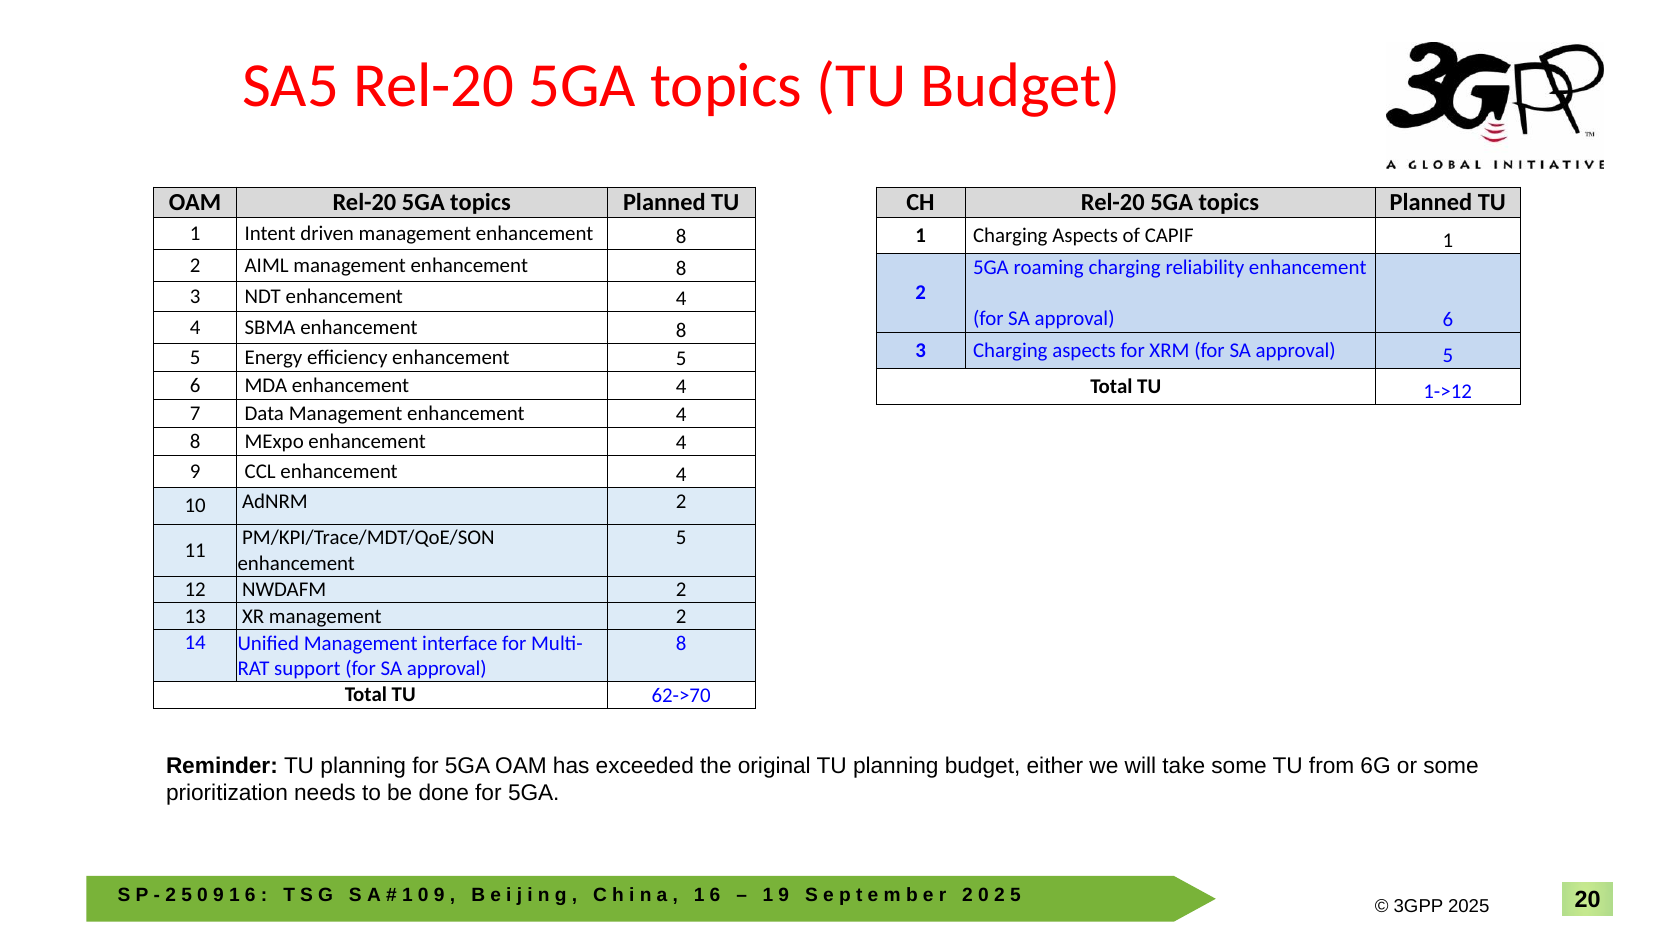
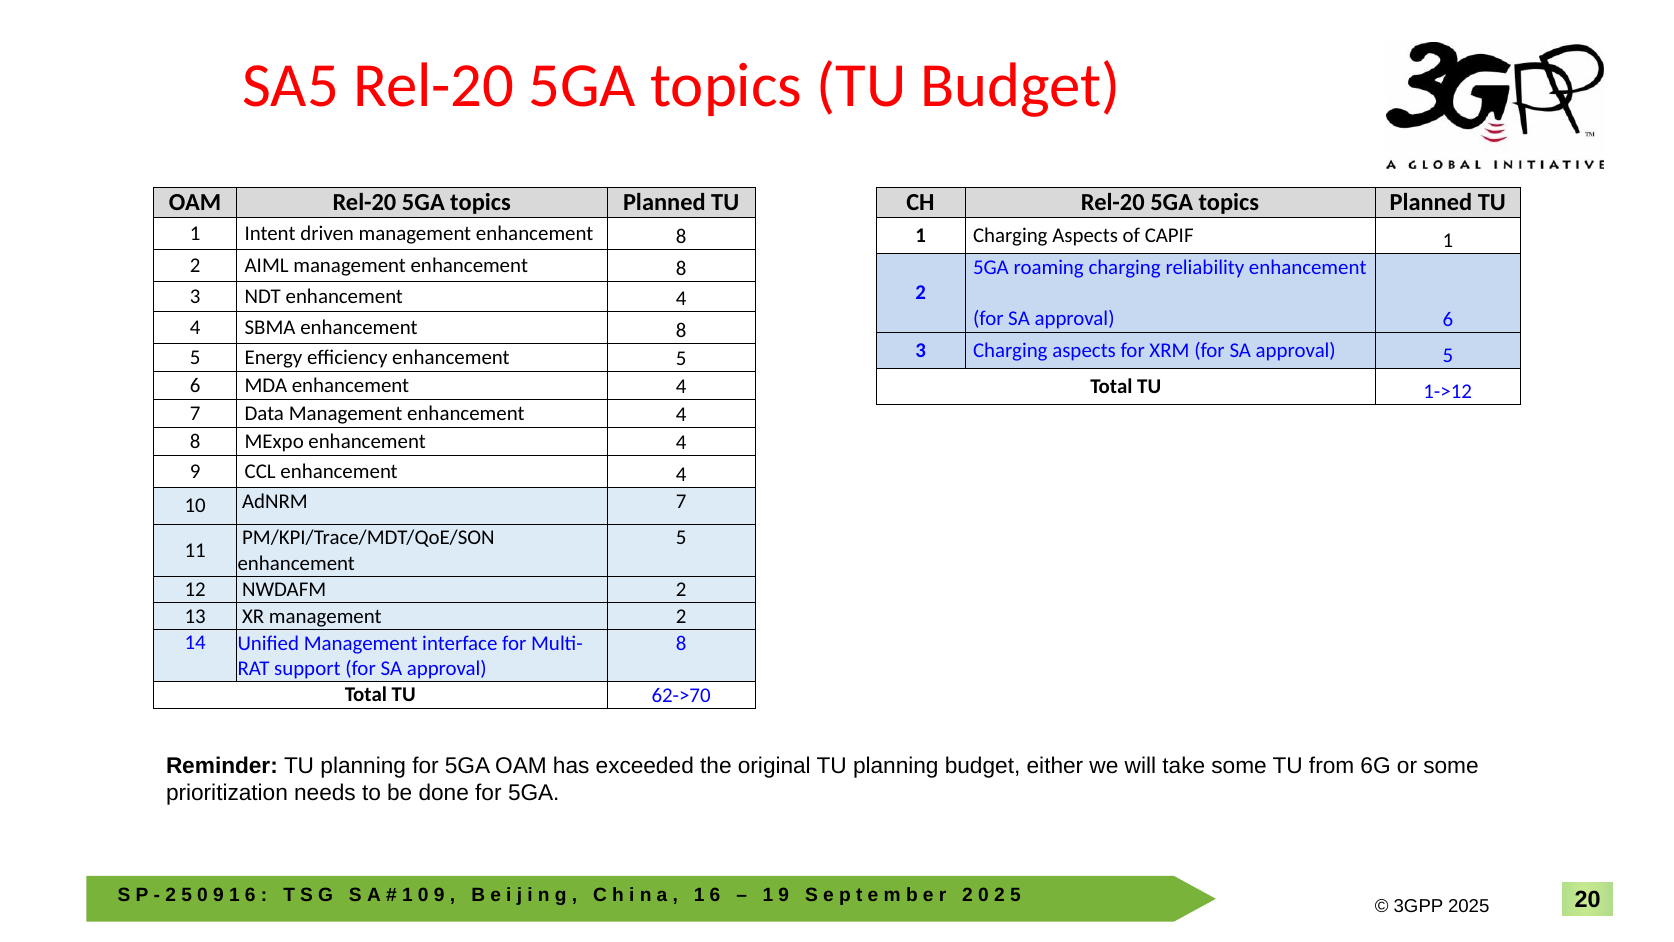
AdNRM 2: 2 -> 7
